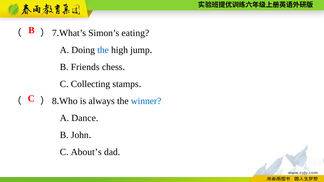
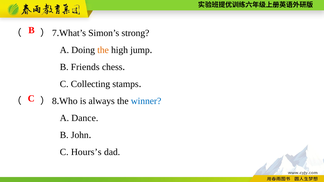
eating: eating -> strong
the at (103, 50) colour: blue -> orange
About’s: About’s -> Hours’s
